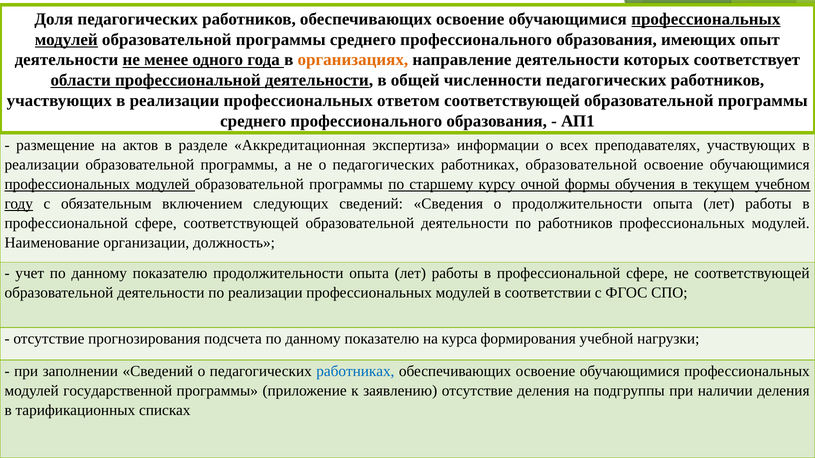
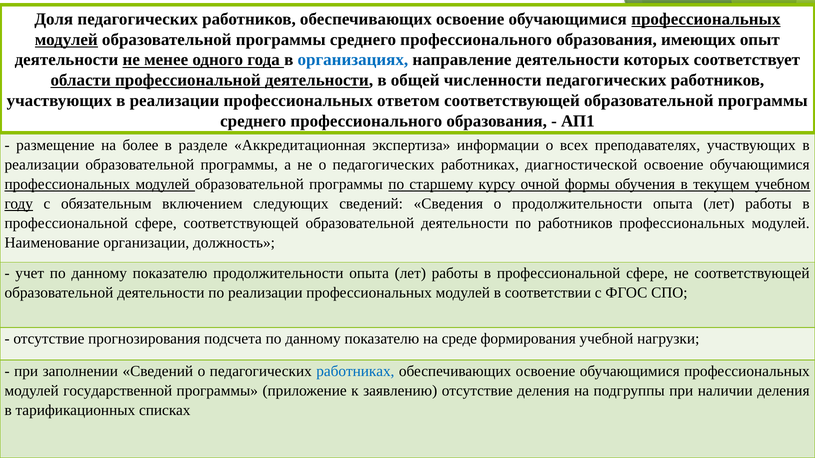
организациях colour: orange -> blue
актов: актов -> более
работниках образовательной: образовательной -> диагностической
курса: курса -> среде
